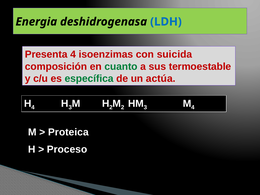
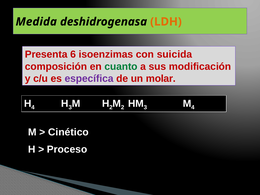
Energia: Energia -> Medida
LDH colour: blue -> orange
Presenta 4: 4 -> 6
termoestable: termoestable -> modificación
específica colour: green -> purple
actúa: actúa -> molar
Proteica: Proteica -> Cinético
